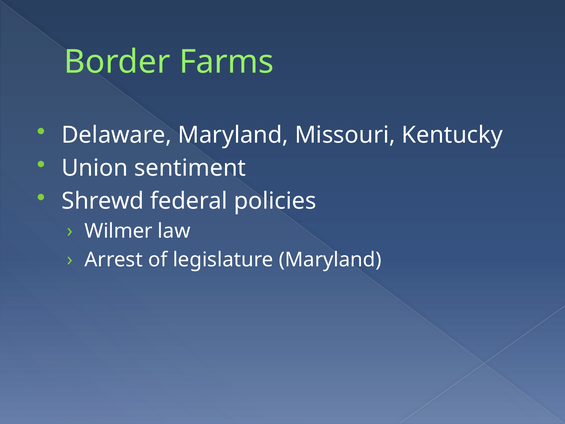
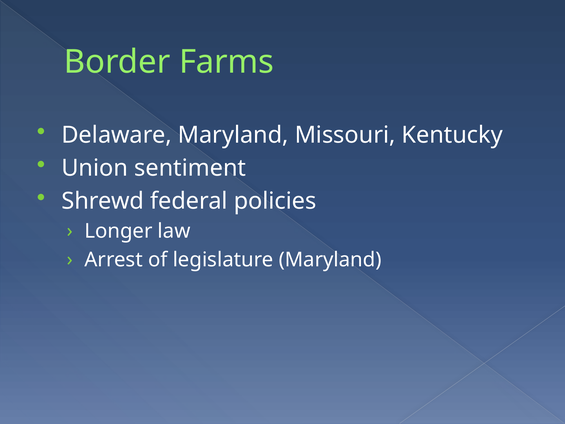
Wilmer: Wilmer -> Longer
